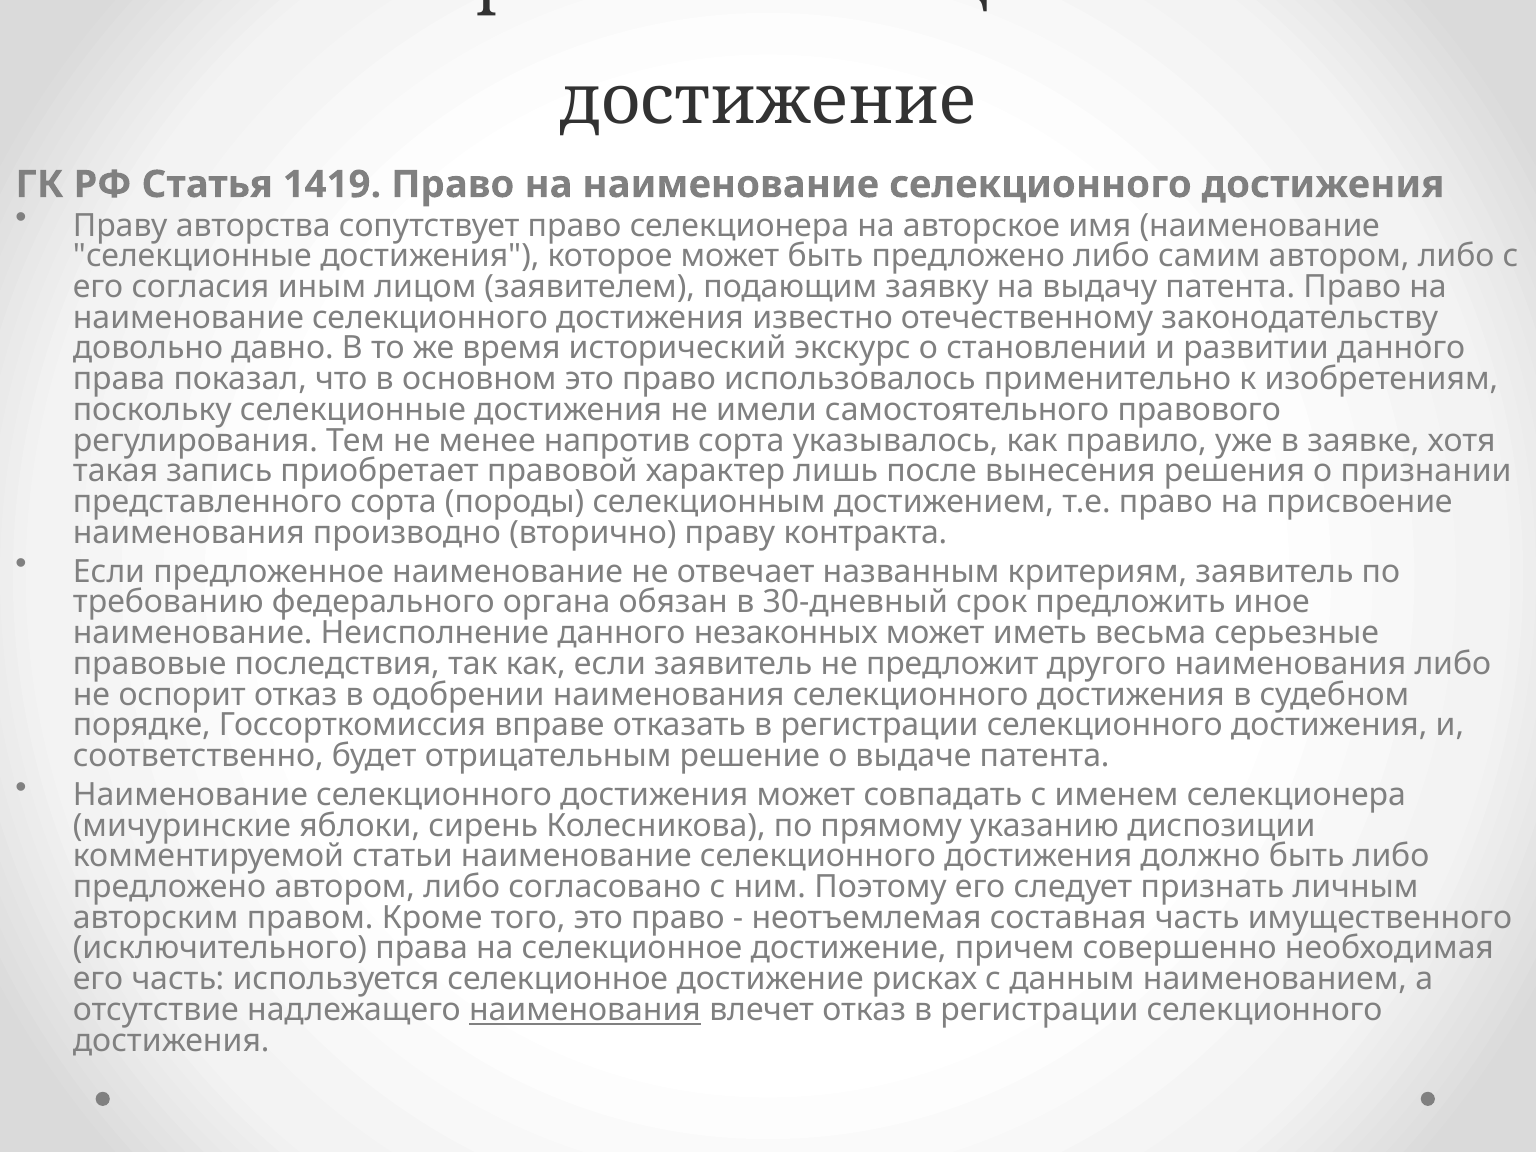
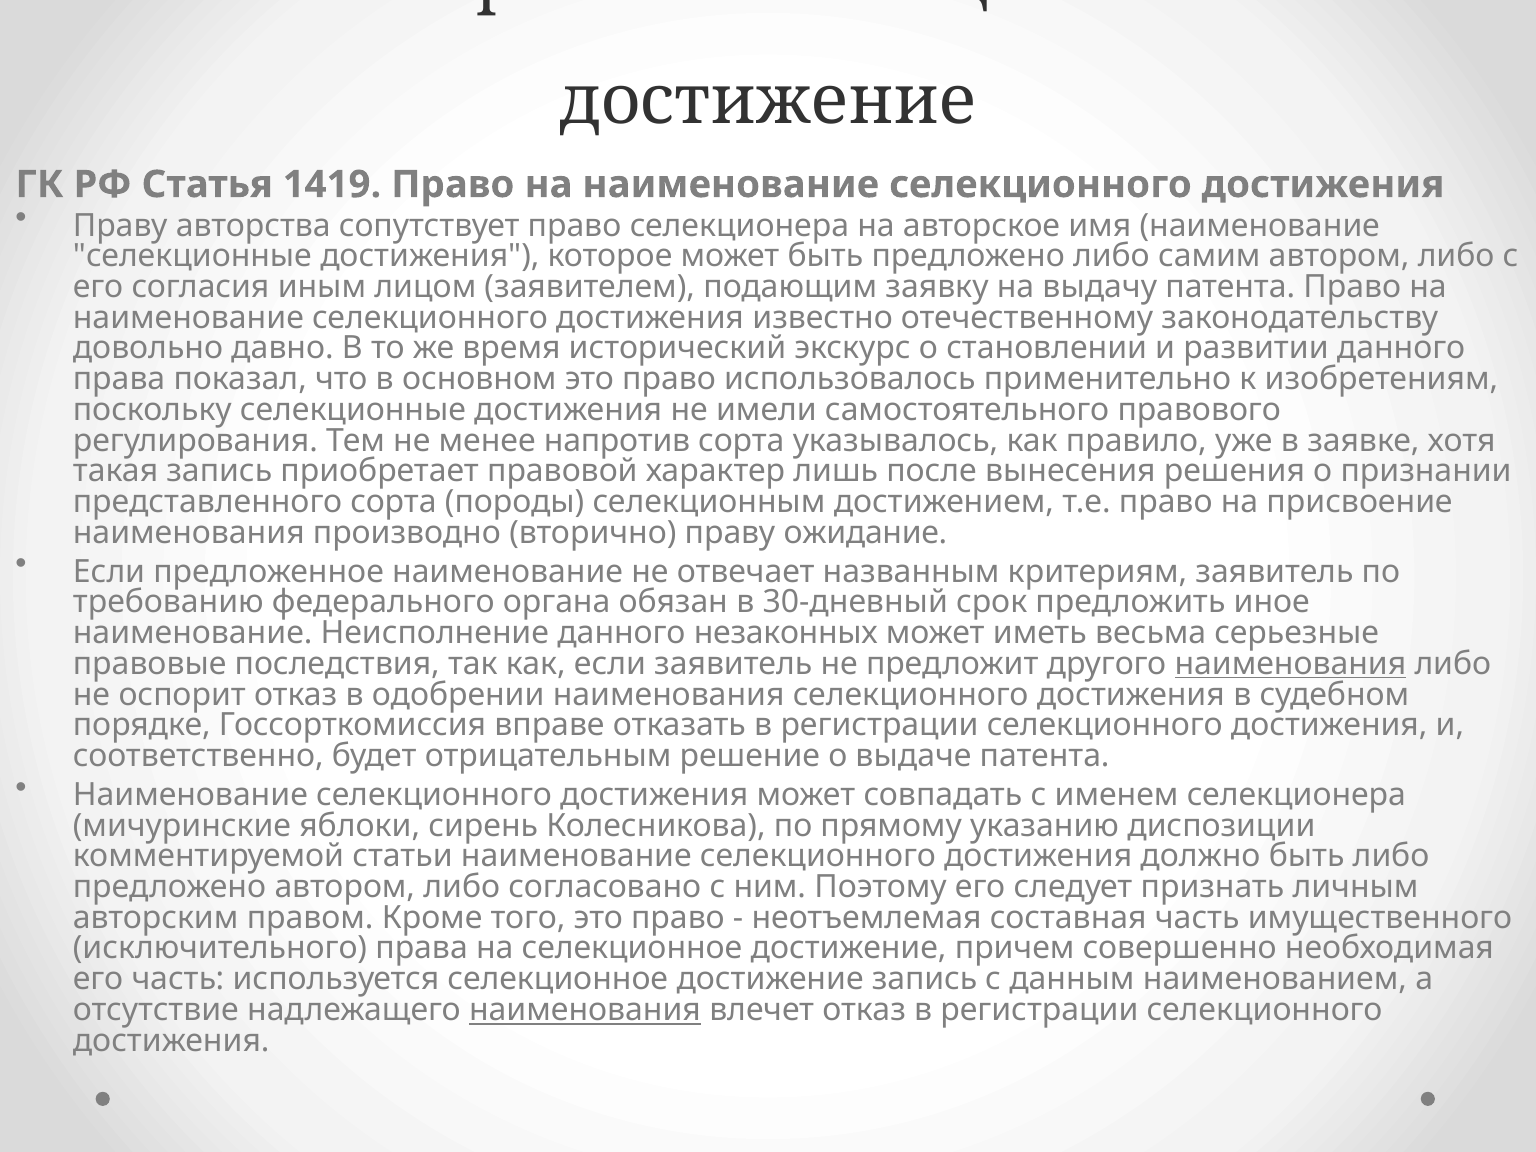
контракта: контракта -> ожидание
наименования at (1290, 664) underline: none -> present
достижение рисках: рисках -> запись
